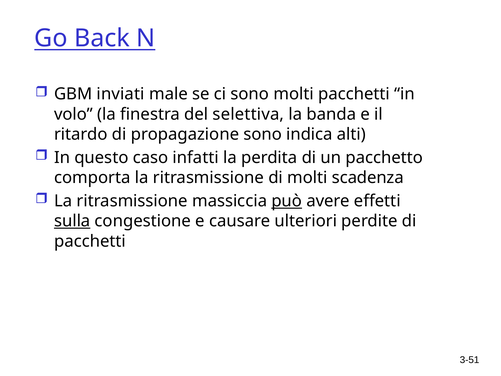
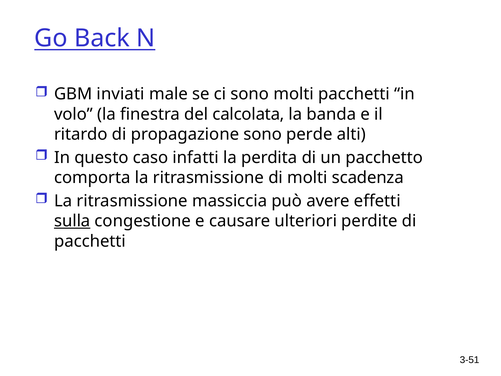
selettiva: selettiva -> calcolata
indica: indica -> perde
può underline: present -> none
